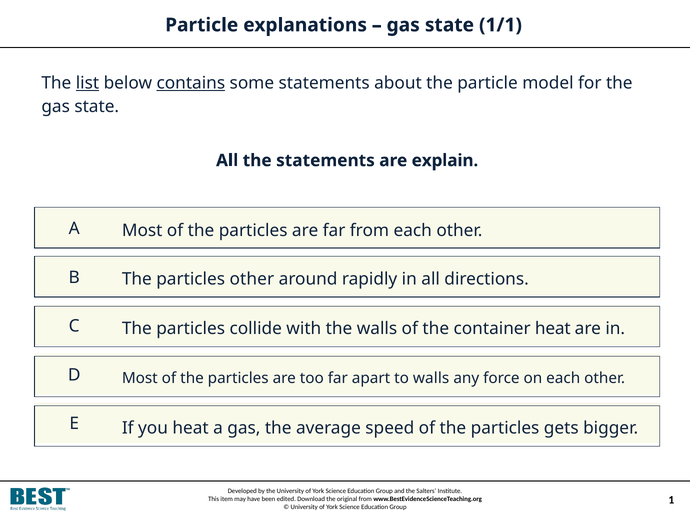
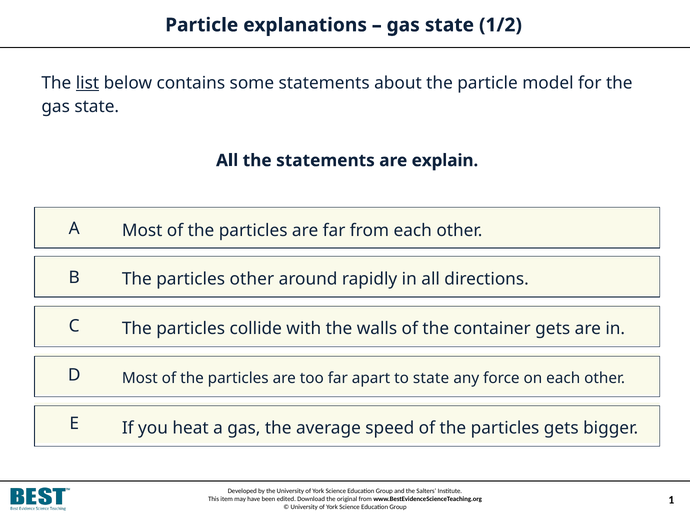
1/1: 1/1 -> 1/2
contains underline: present -> none
container heat: heat -> gets
to walls: walls -> state
